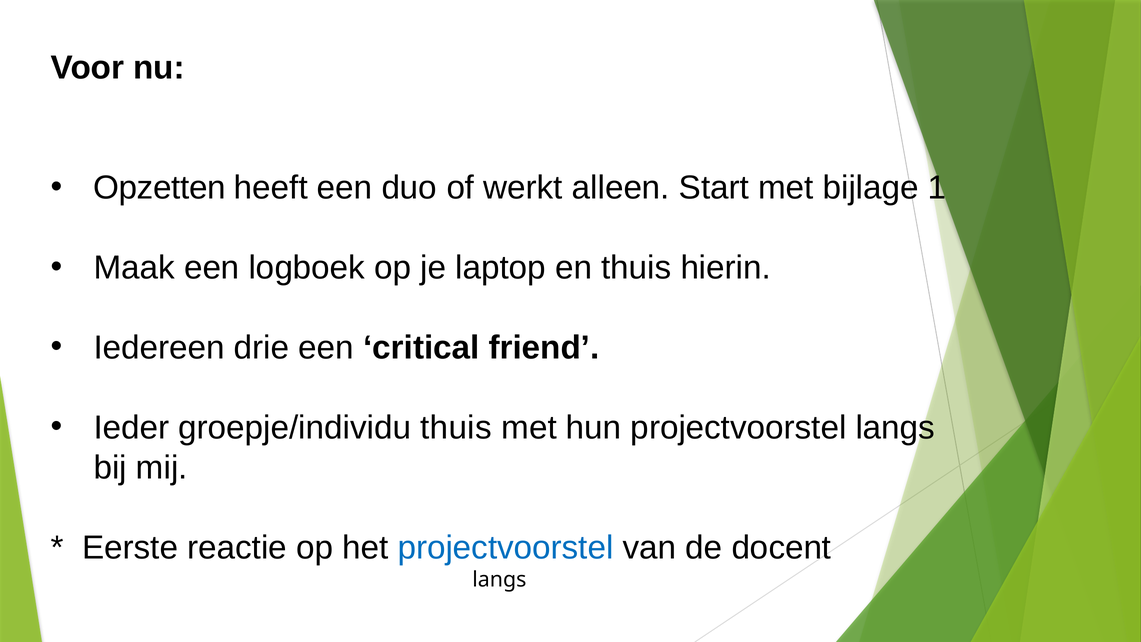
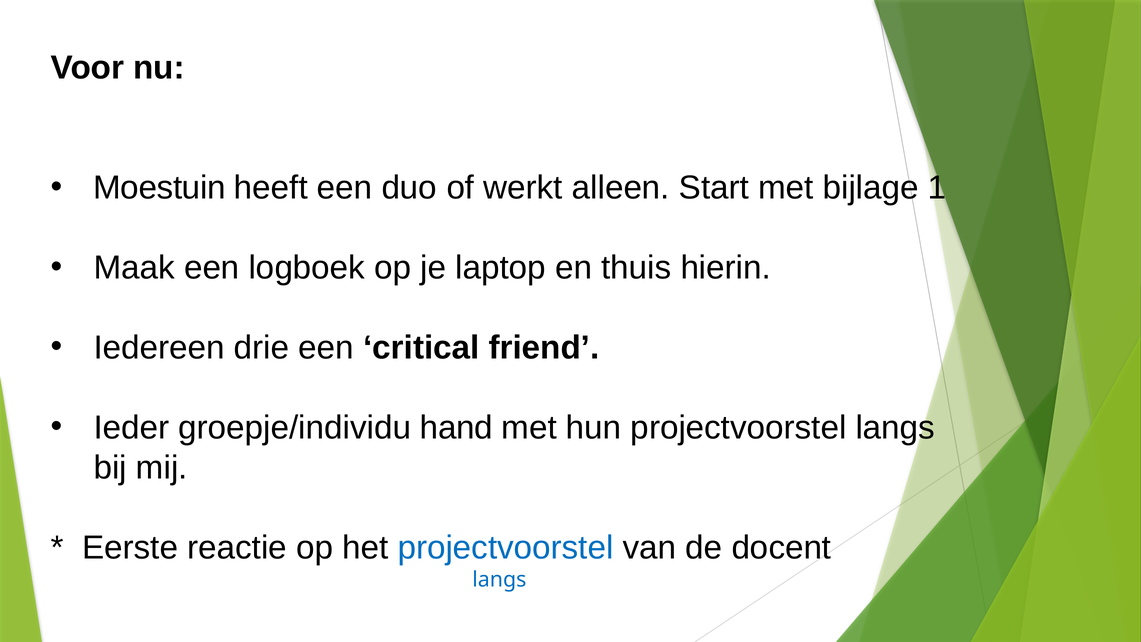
Opzetten: Opzetten -> Moestuin
groepje/individu thuis: thuis -> hand
langs at (499, 579) colour: black -> blue
